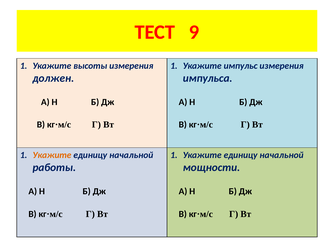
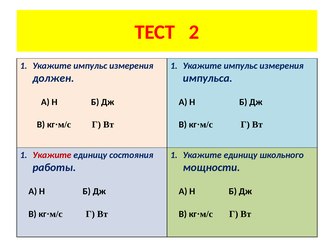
9: 9 -> 2
высоты at (90, 66): высоты -> импульс
Укажите at (52, 155) colour: orange -> red
начальной at (131, 155): начальной -> состояния
начальной at (282, 155): начальной -> школьного
